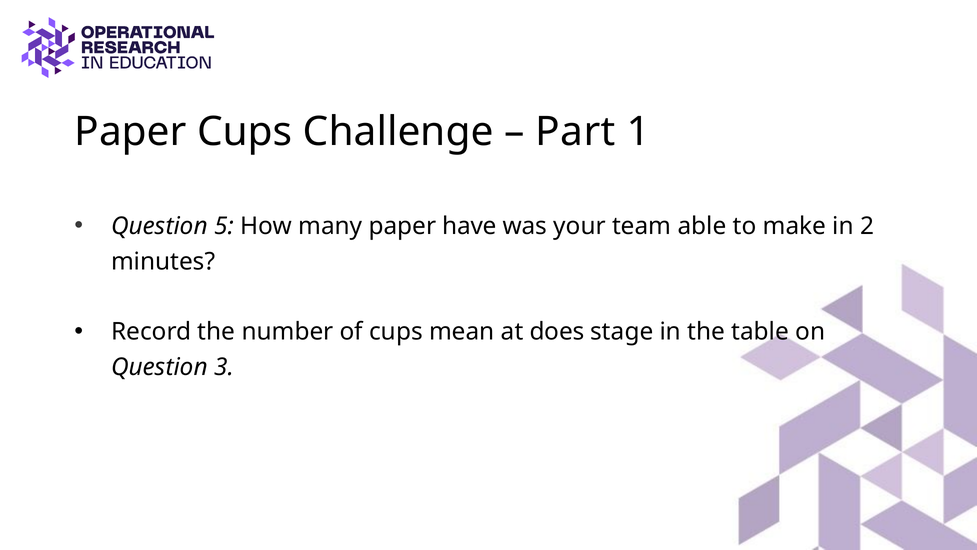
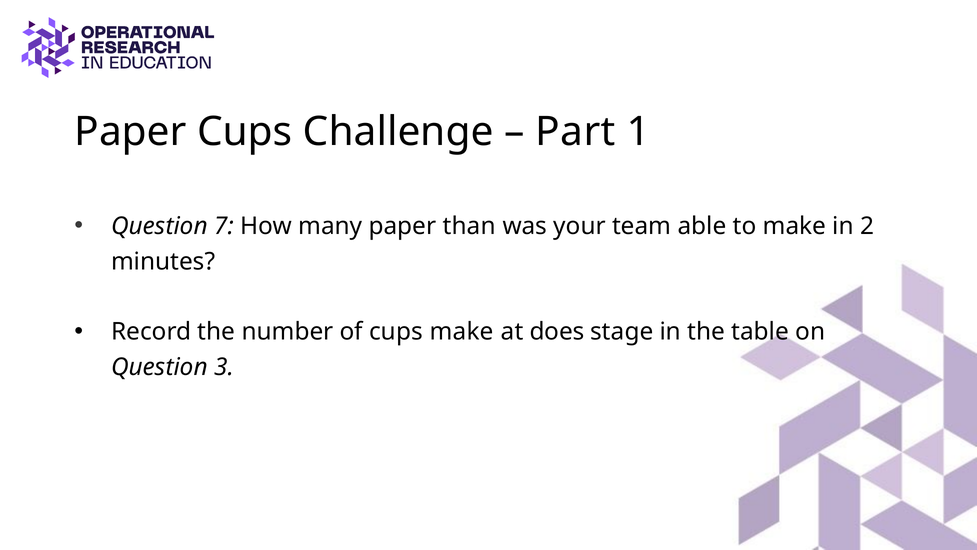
5: 5 -> 7
have: have -> than
cups mean: mean -> make
